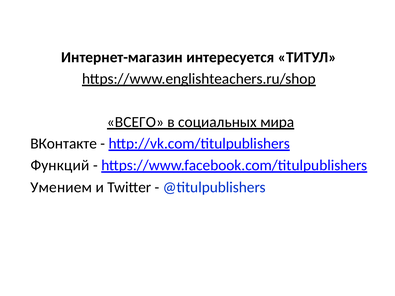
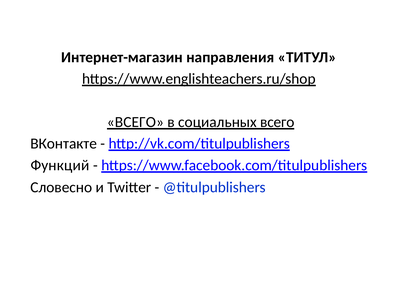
интересуется: интересуется -> направления
социальных мира: мира -> всего
Умением: Умением -> Словесно
